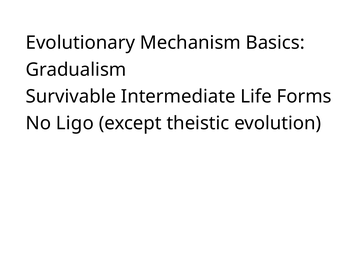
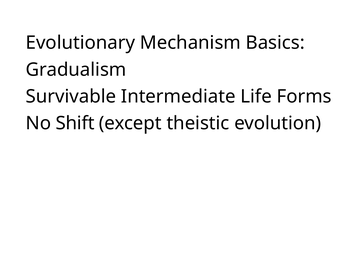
Ligo: Ligo -> Shift
